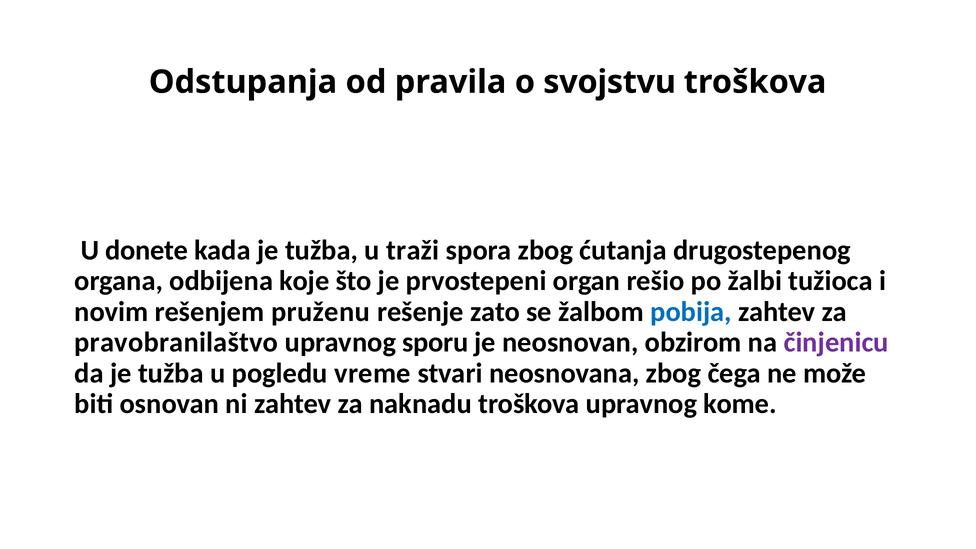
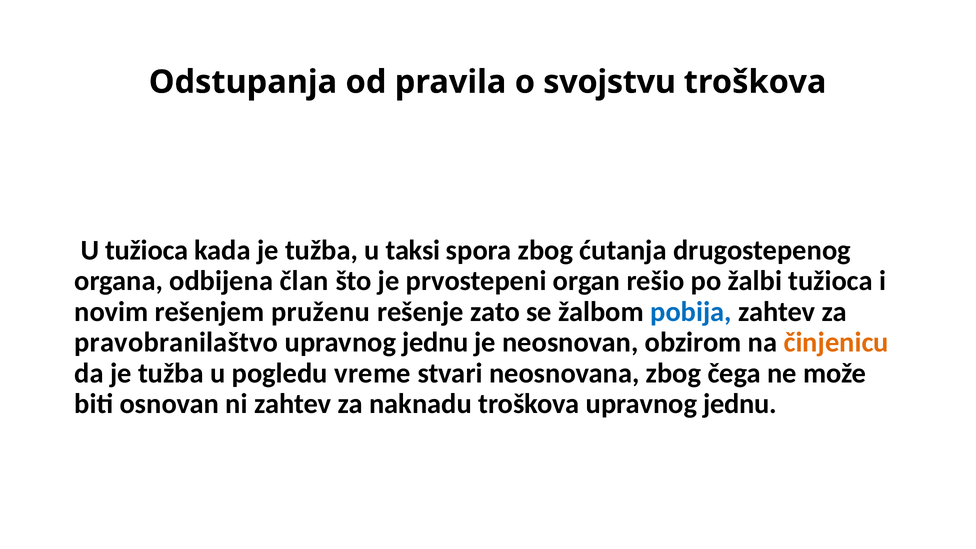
U donete: donete -> tužioca
traži: traži -> taksi
koje: koje -> član
sporu at (435, 343): sporu -> jednu
činjenicu colour: purple -> orange
troškova upravnog kome: kome -> jednu
